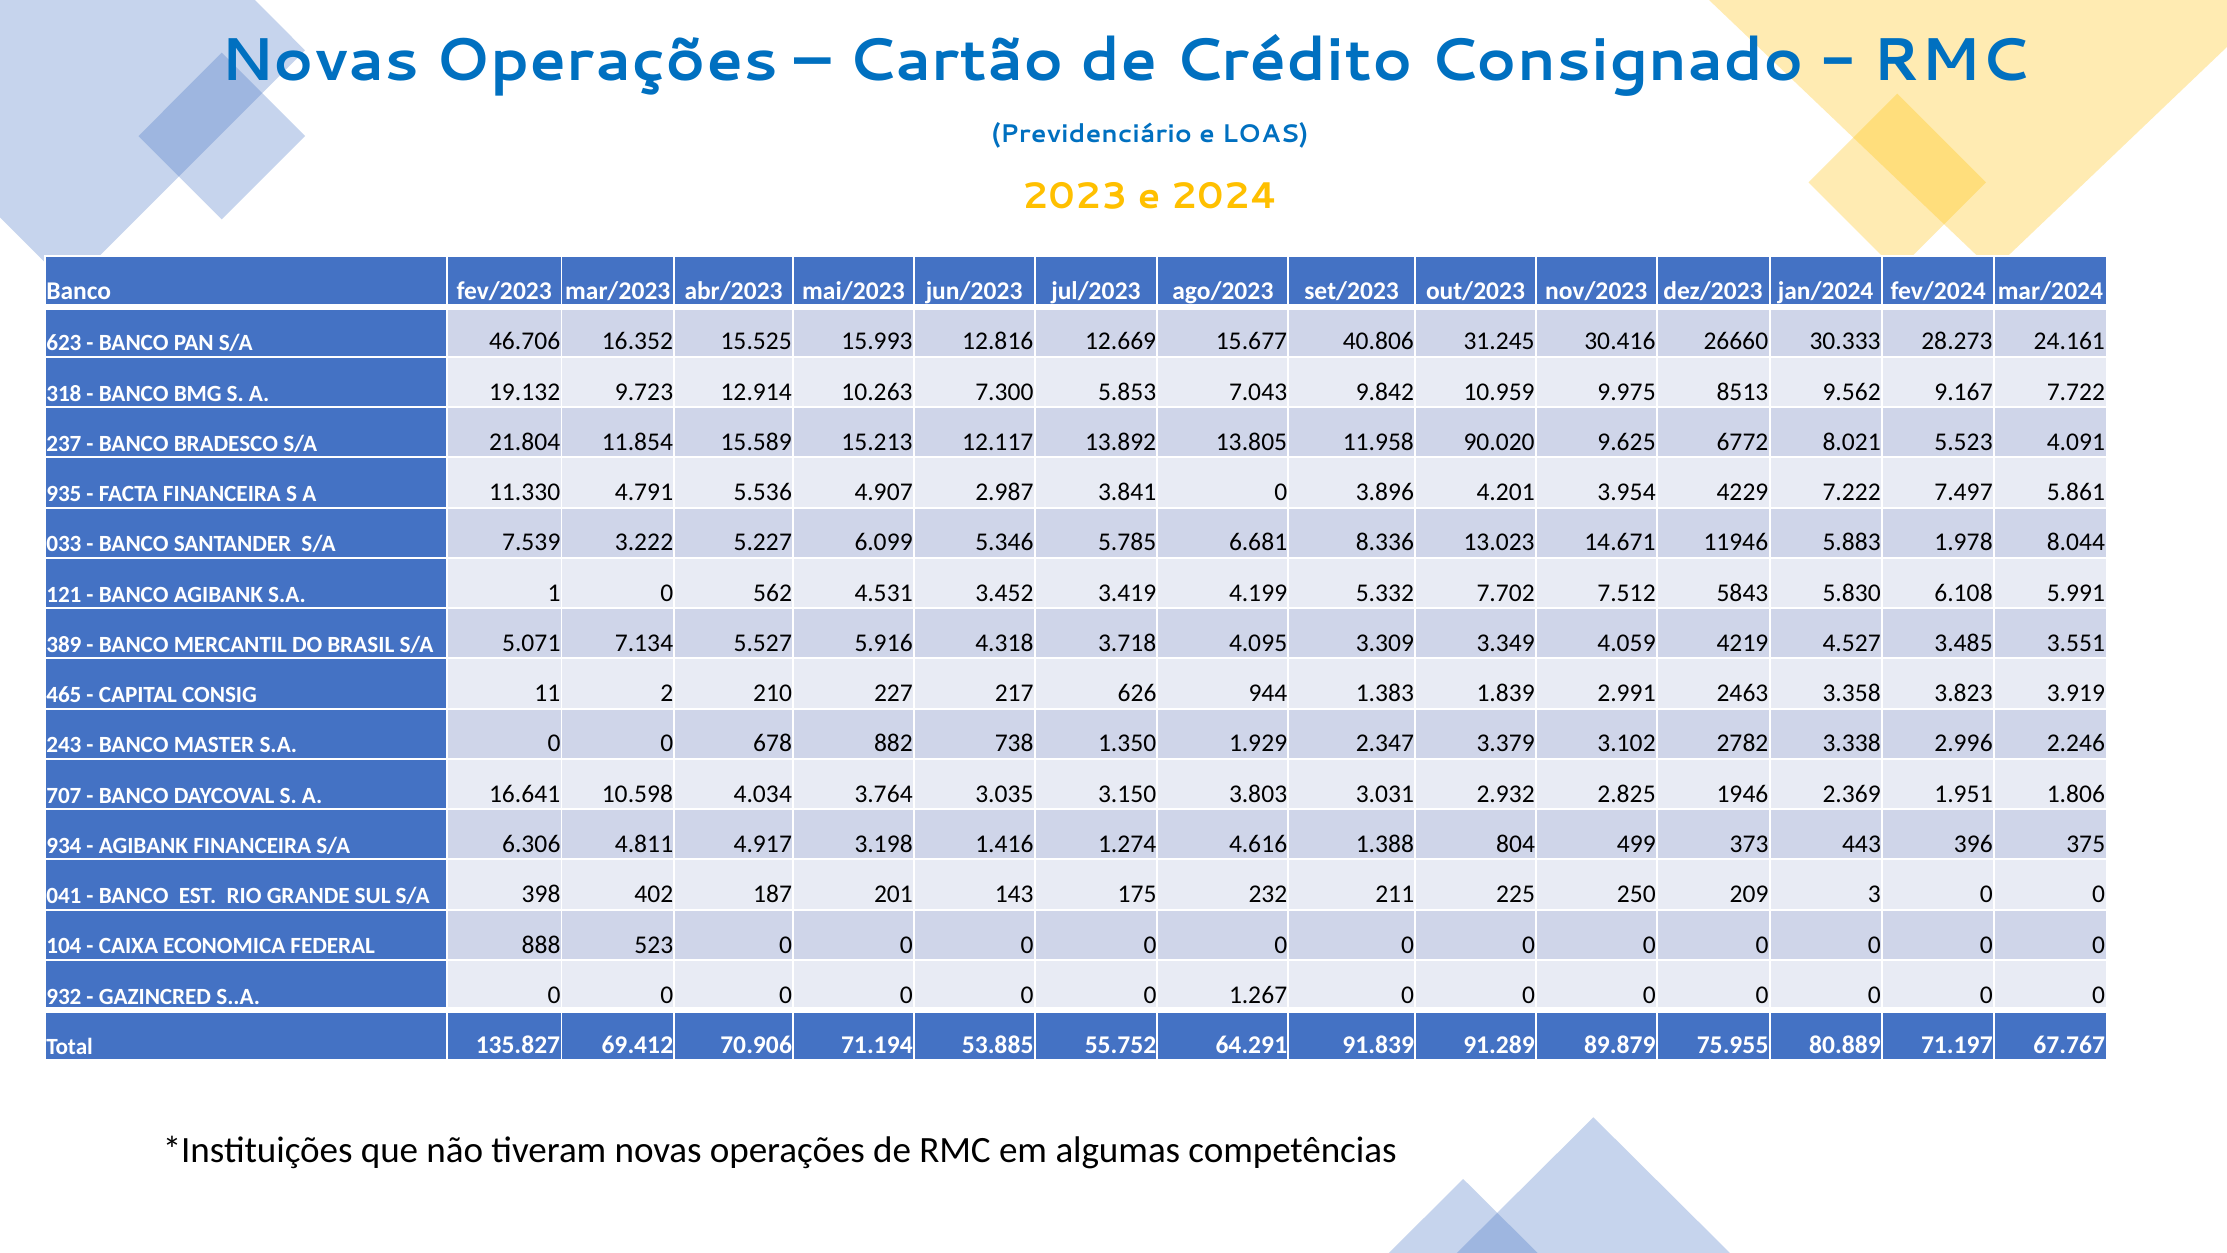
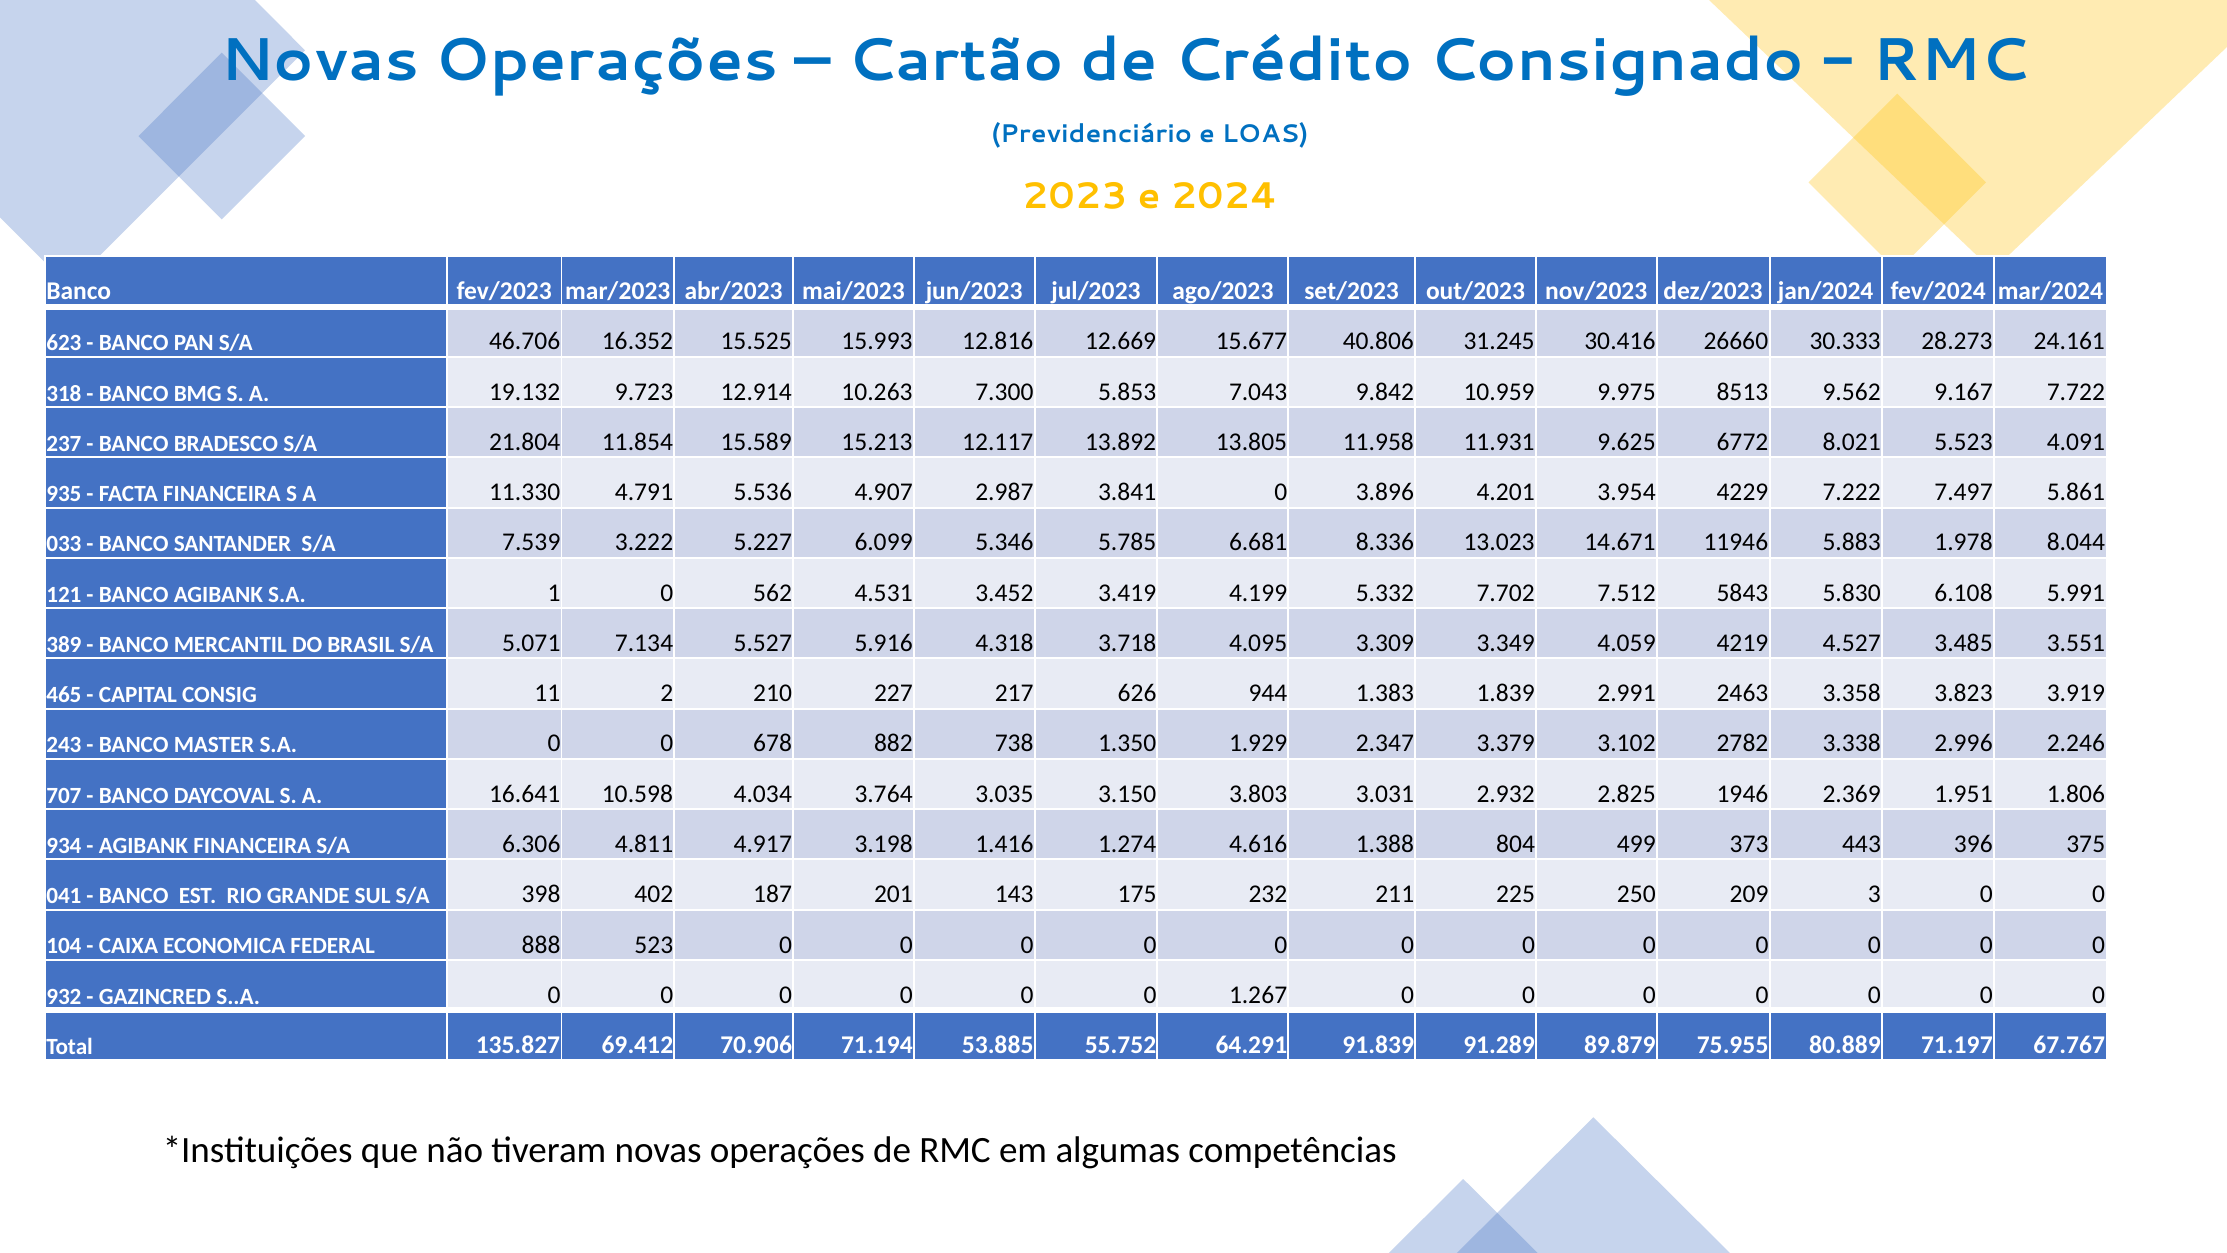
90.020: 90.020 -> 11.931
